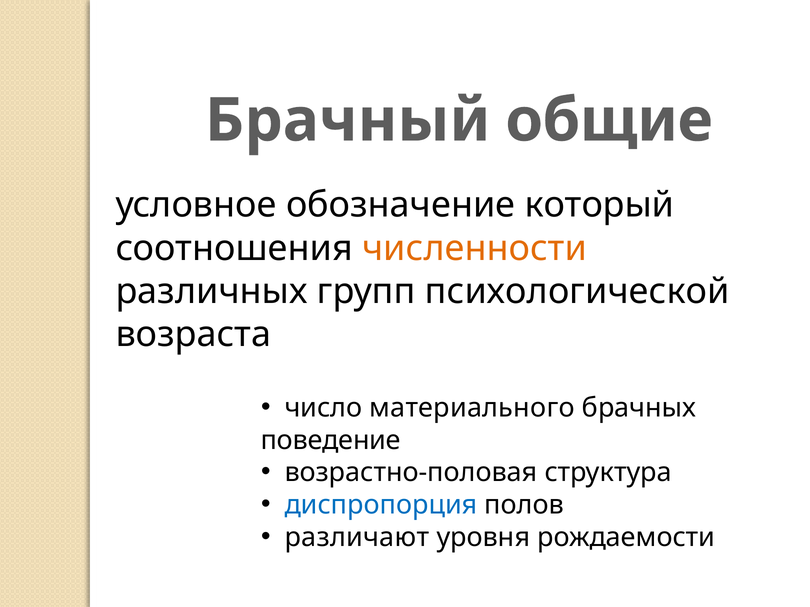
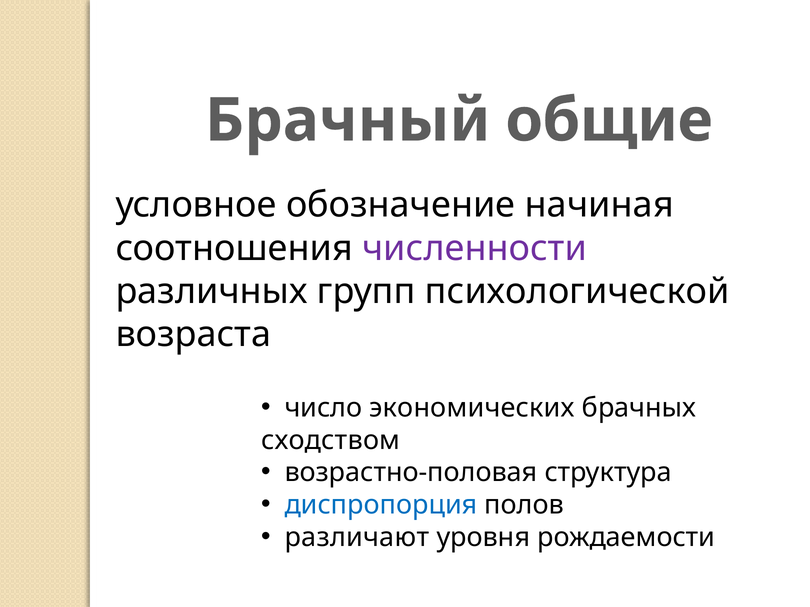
который: который -> начиная
численности colour: orange -> purple
материального: материального -> экономических
поведение: поведение -> сходством
